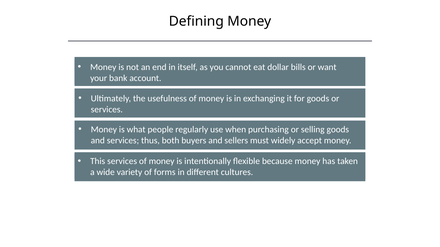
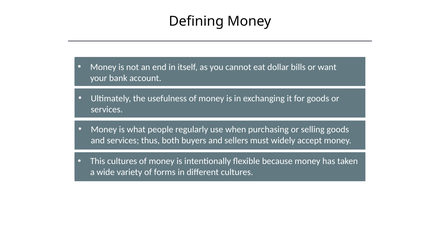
This services: services -> cultures
